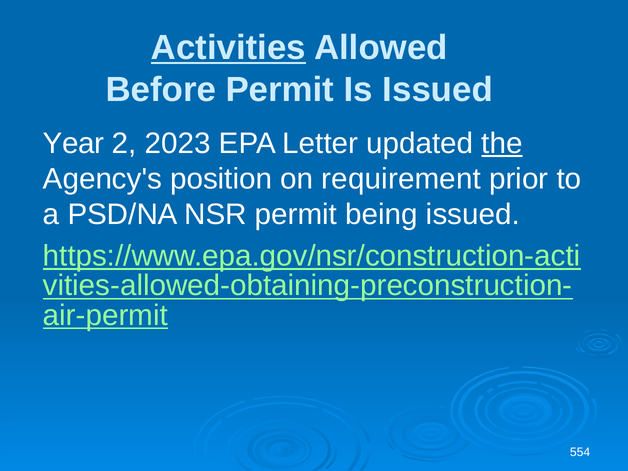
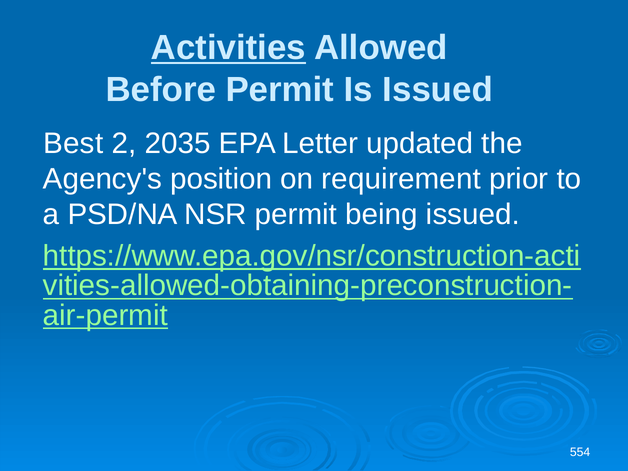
Year: Year -> Best
2023: 2023 -> 2035
the underline: present -> none
